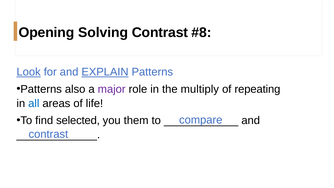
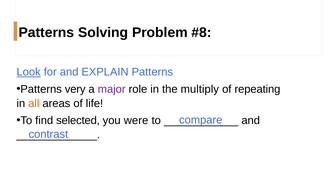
Opening at (46, 32): Opening -> Patterns
Solving Contrast: Contrast -> Problem
EXPLAIN underline: present -> none
also: also -> very
all colour: blue -> orange
them: them -> were
